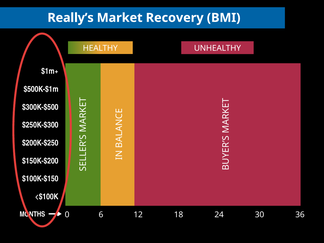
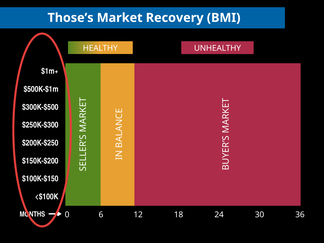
Really’s: Really’s -> Those’s
